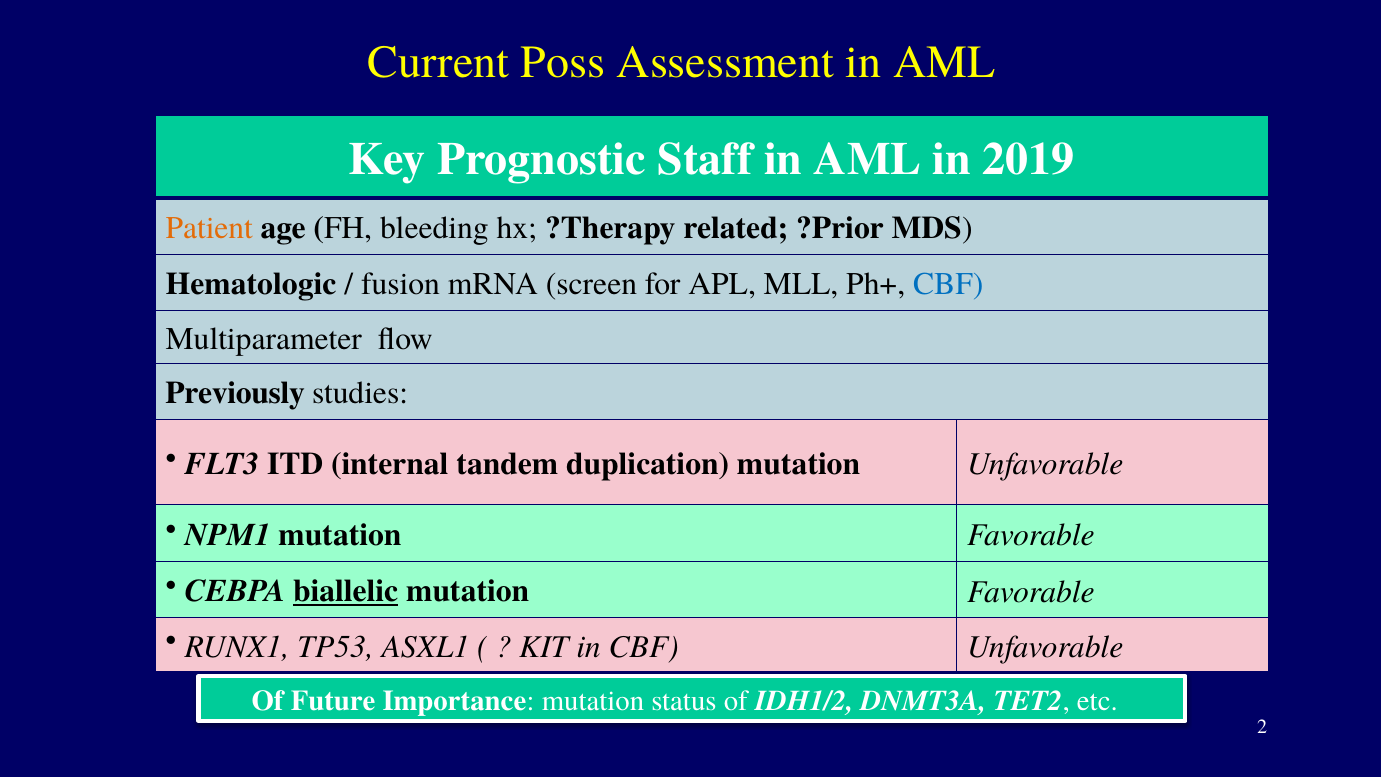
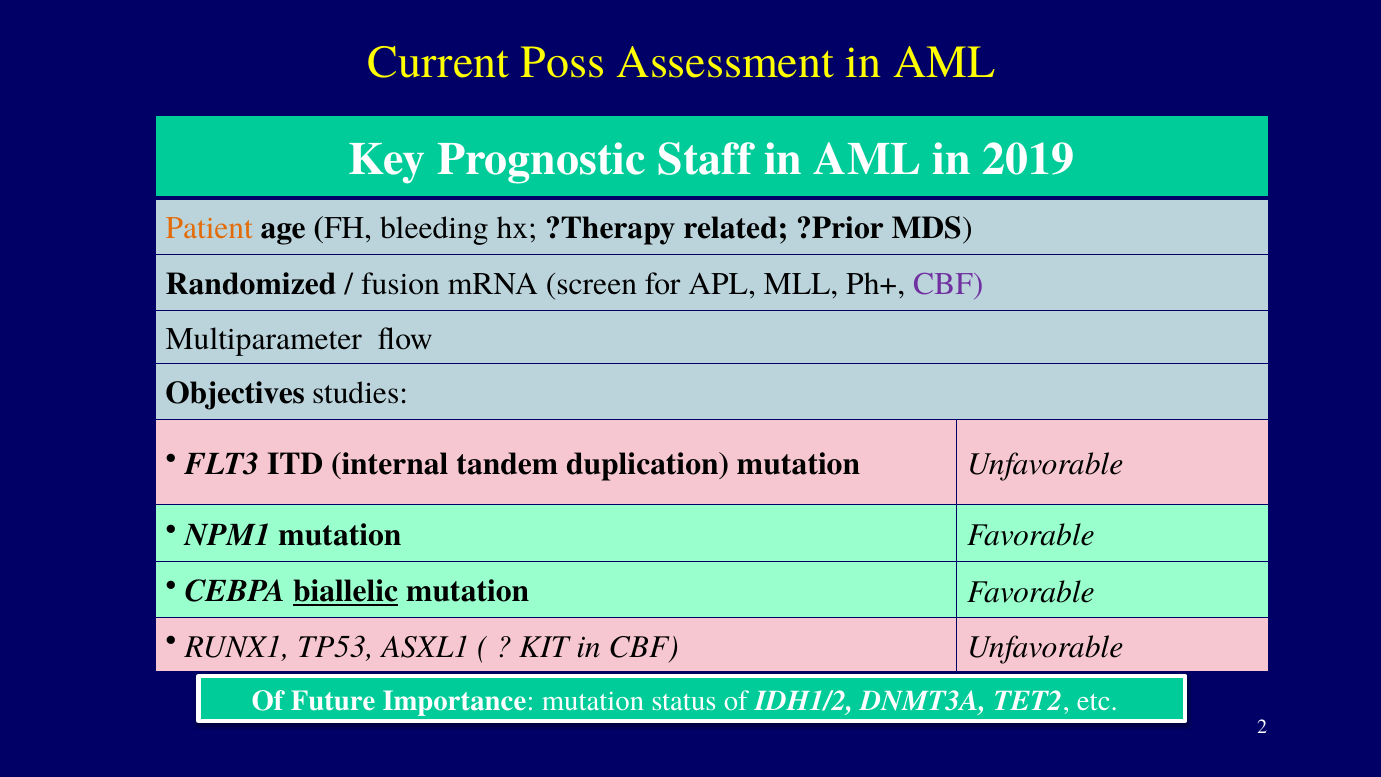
Hematologic: Hematologic -> Randomized
CBF at (948, 284) colour: blue -> purple
Previously: Previously -> Objectives
